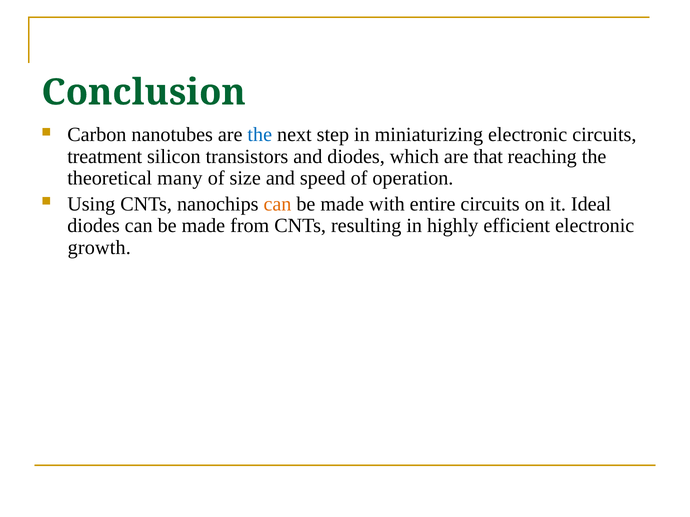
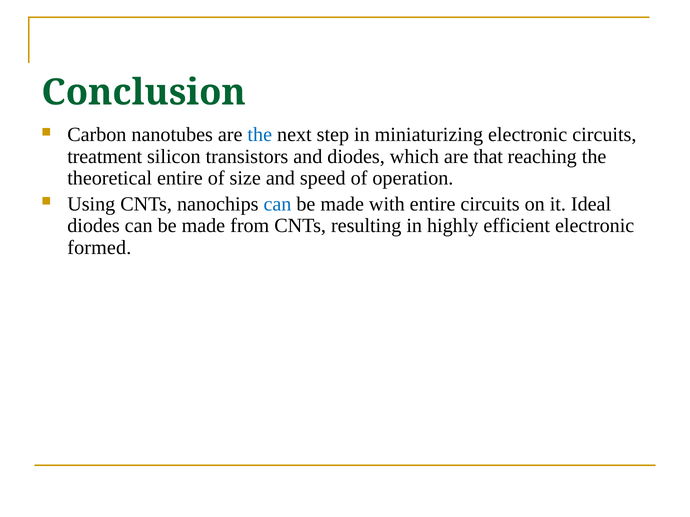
theoretical many: many -> entire
can at (277, 204) colour: orange -> blue
growth: growth -> formed
